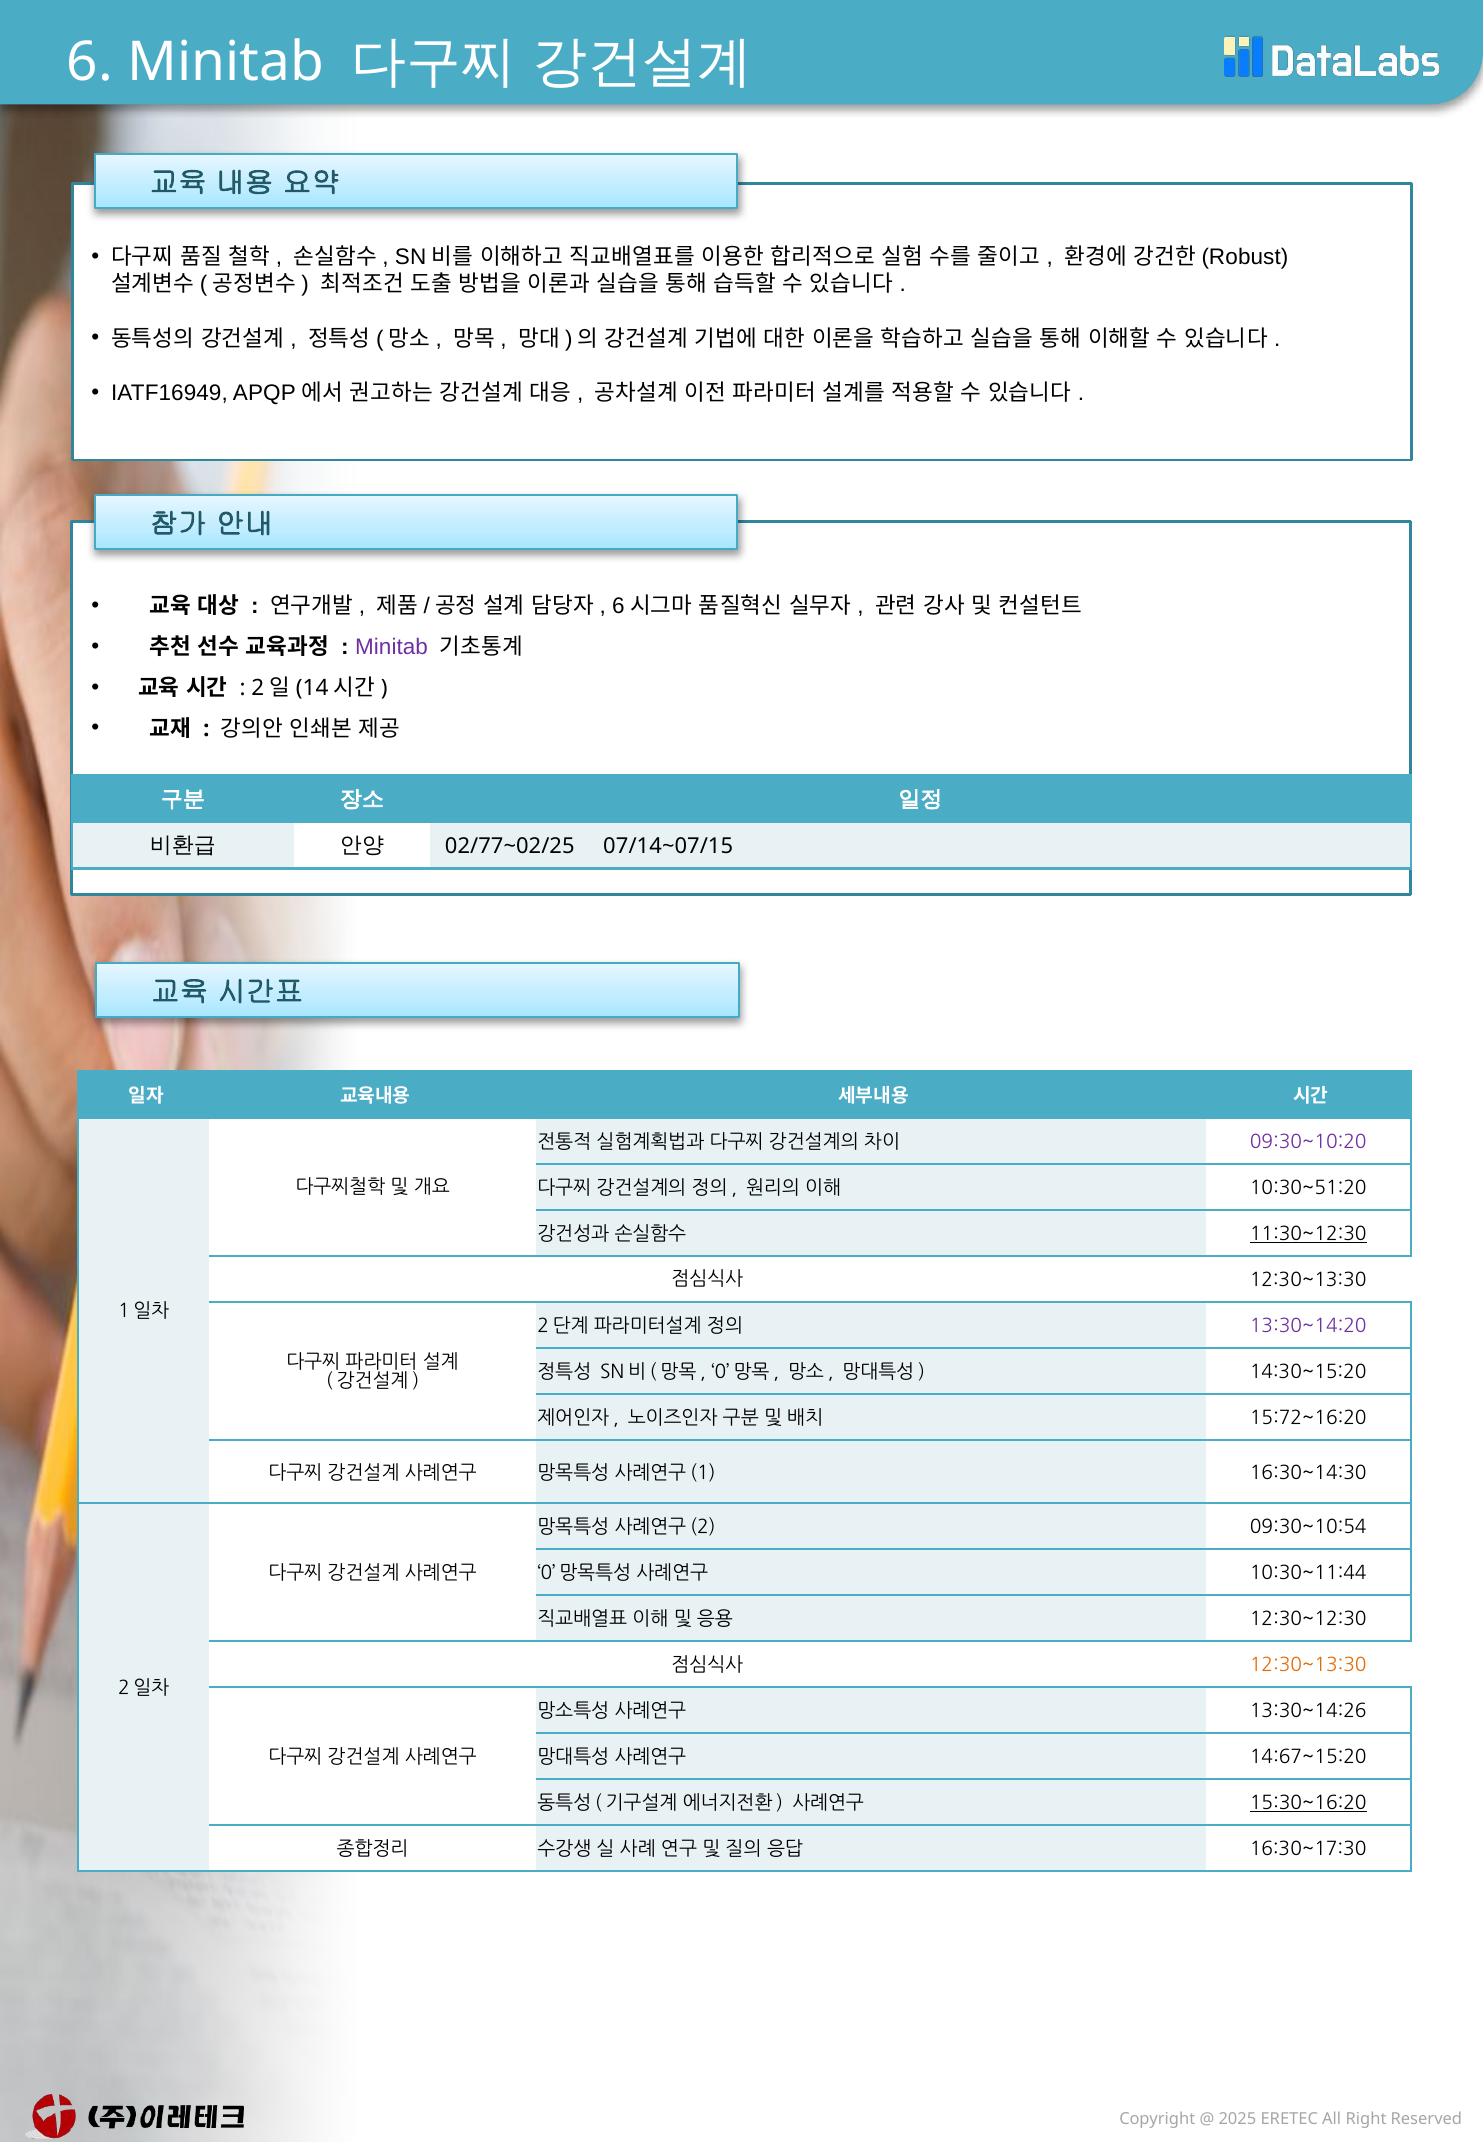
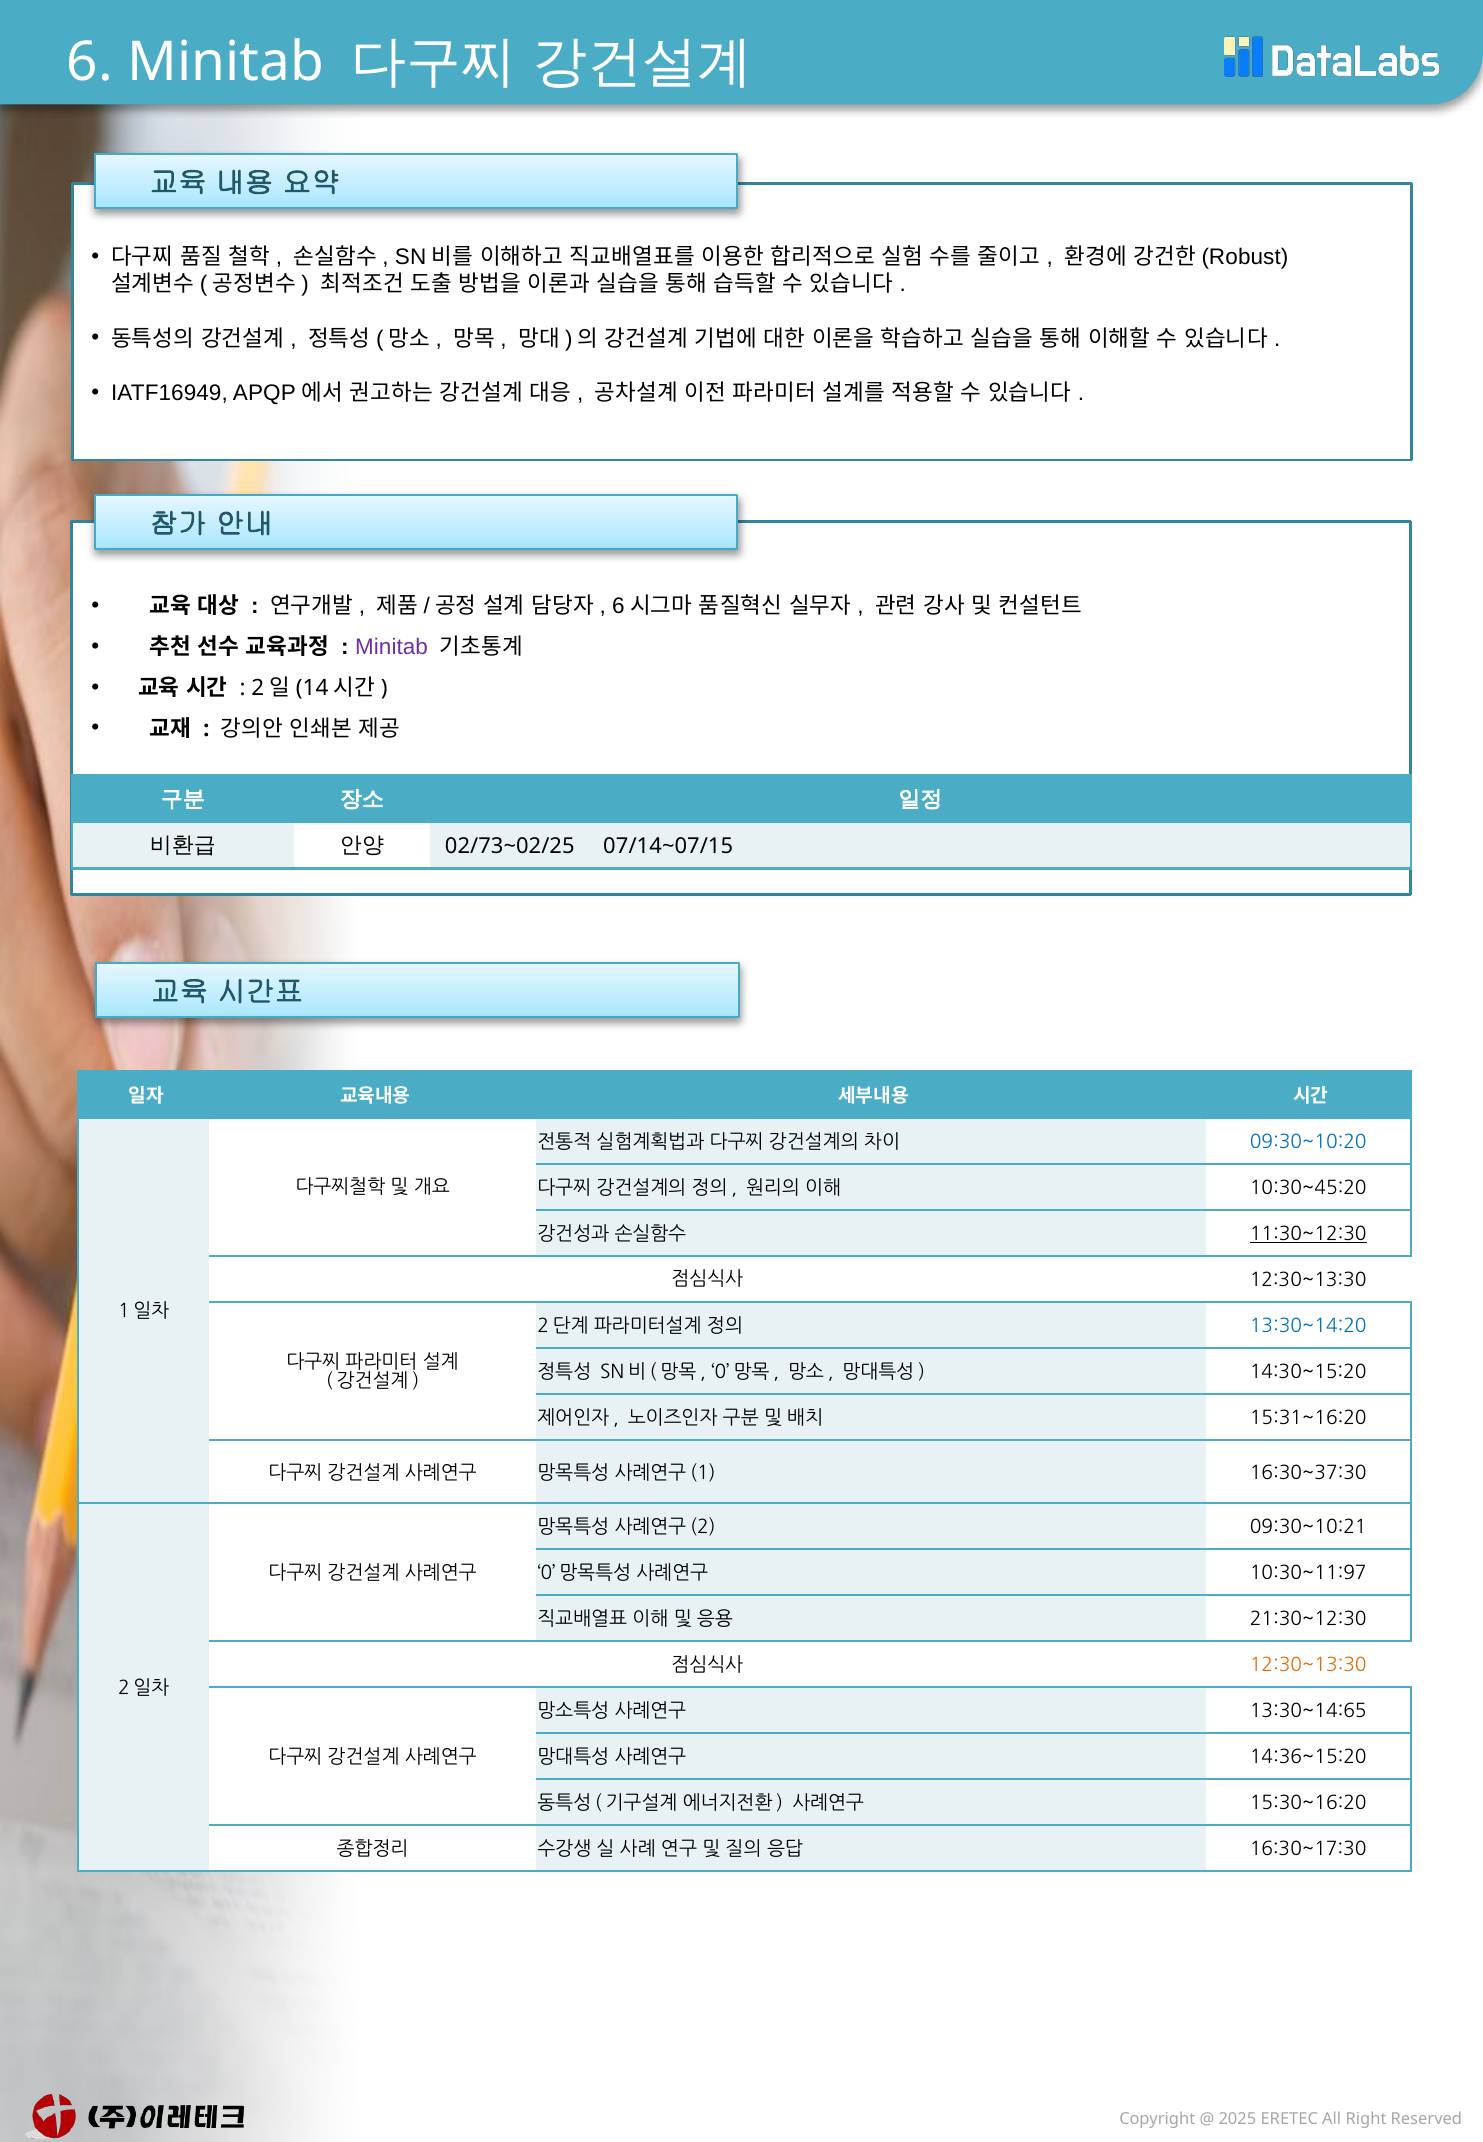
02/77~02/25: 02/77~02/25 -> 02/73~02/25
09:30~10:20 colour: purple -> blue
10:30~51:20: 10:30~51:20 -> 10:30~45:20
13:30~14:20 colour: purple -> blue
15:72~16:20: 15:72~16:20 -> 15:31~16:20
16:30~14:30: 16:30~14:30 -> 16:30~37:30
09:30~10:54: 09:30~10:54 -> 09:30~10:21
10:30~11:44: 10:30~11:44 -> 10:30~11:97
12:30~12:30: 12:30~12:30 -> 21:30~12:30
13:30~14:26: 13:30~14:26 -> 13:30~14:65
14:67~15:20: 14:67~15:20 -> 14:36~15:20
15:30~16:20 underline: present -> none
